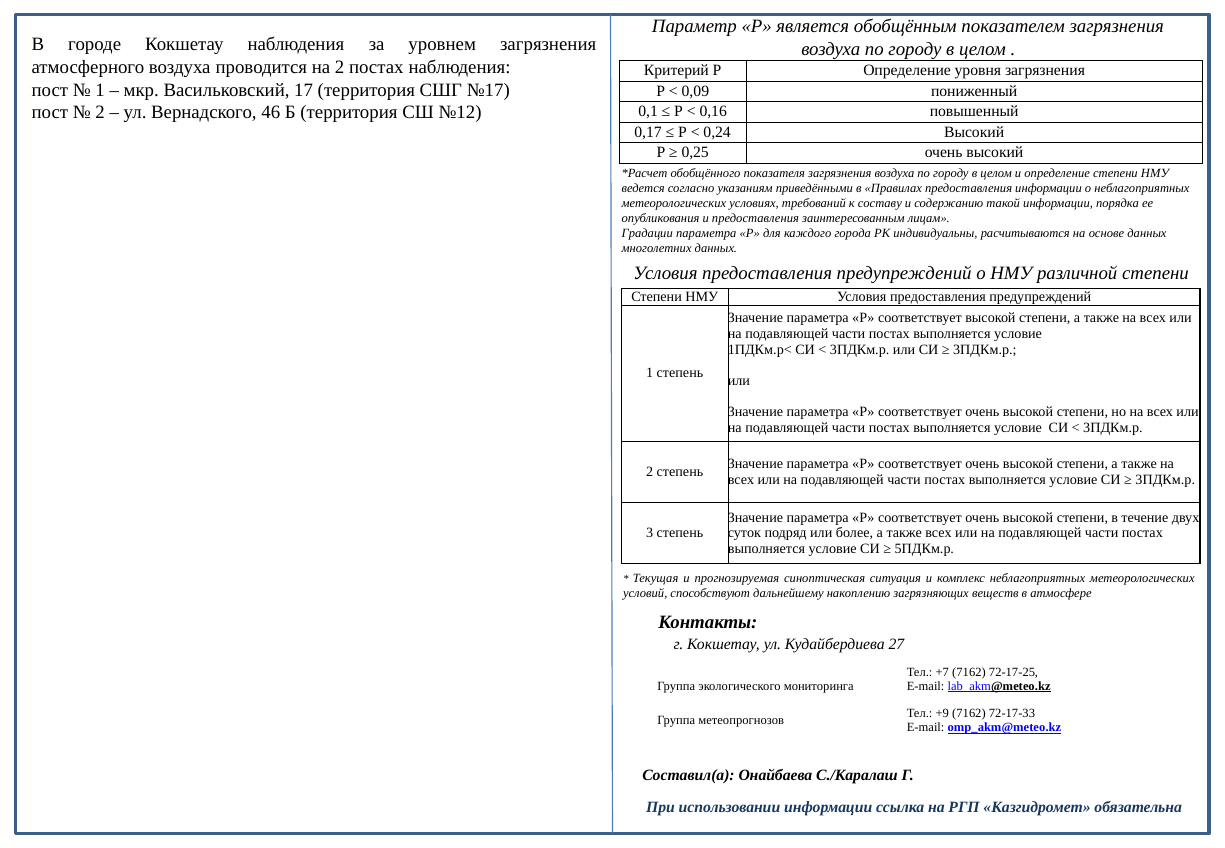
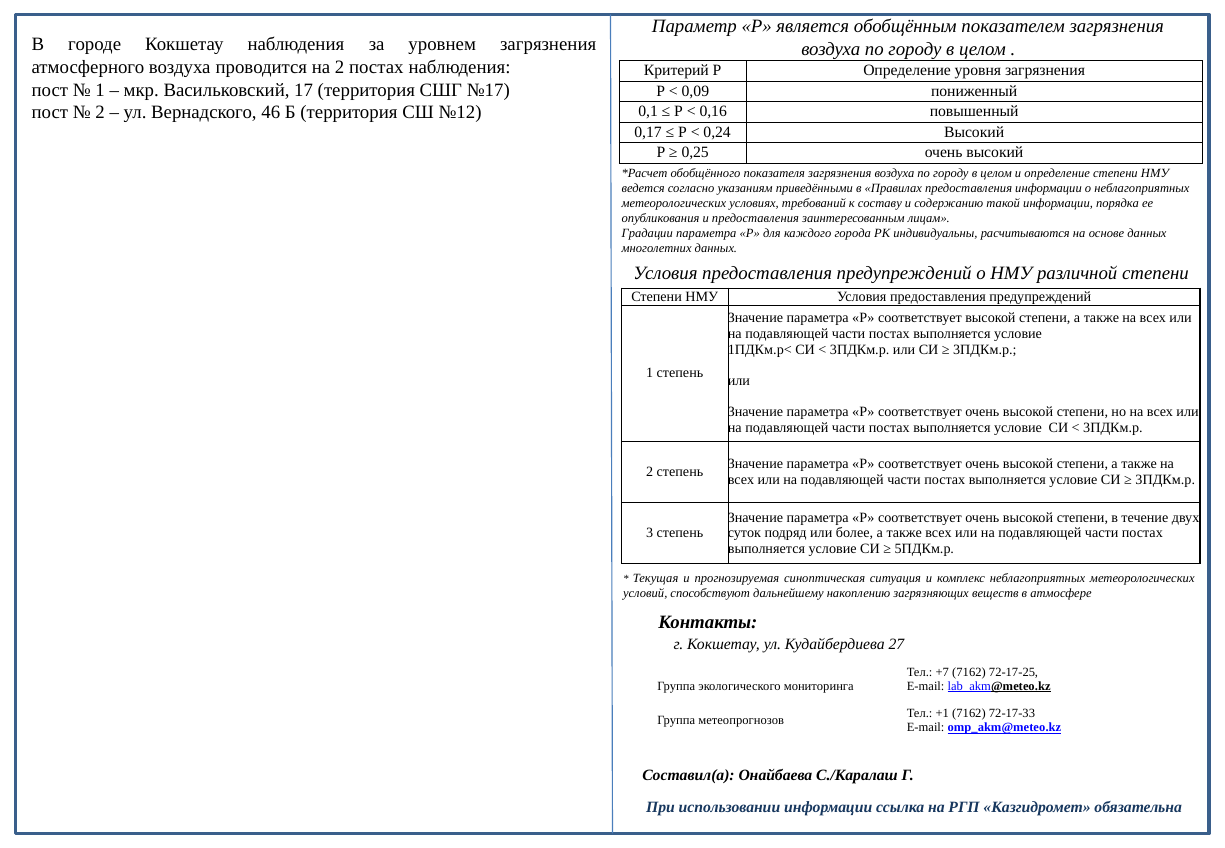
+9: +9 -> +1
